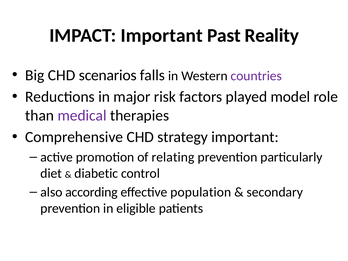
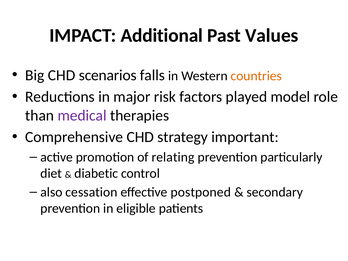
IMPACT Important: Important -> Additional
Reality: Reality -> Values
countries colour: purple -> orange
according: according -> cessation
population: population -> postponed
